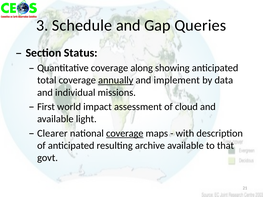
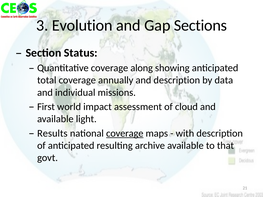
Schedule: Schedule -> Evolution
Queries: Queries -> Sections
annually underline: present -> none
and implement: implement -> description
Clearer: Clearer -> Results
